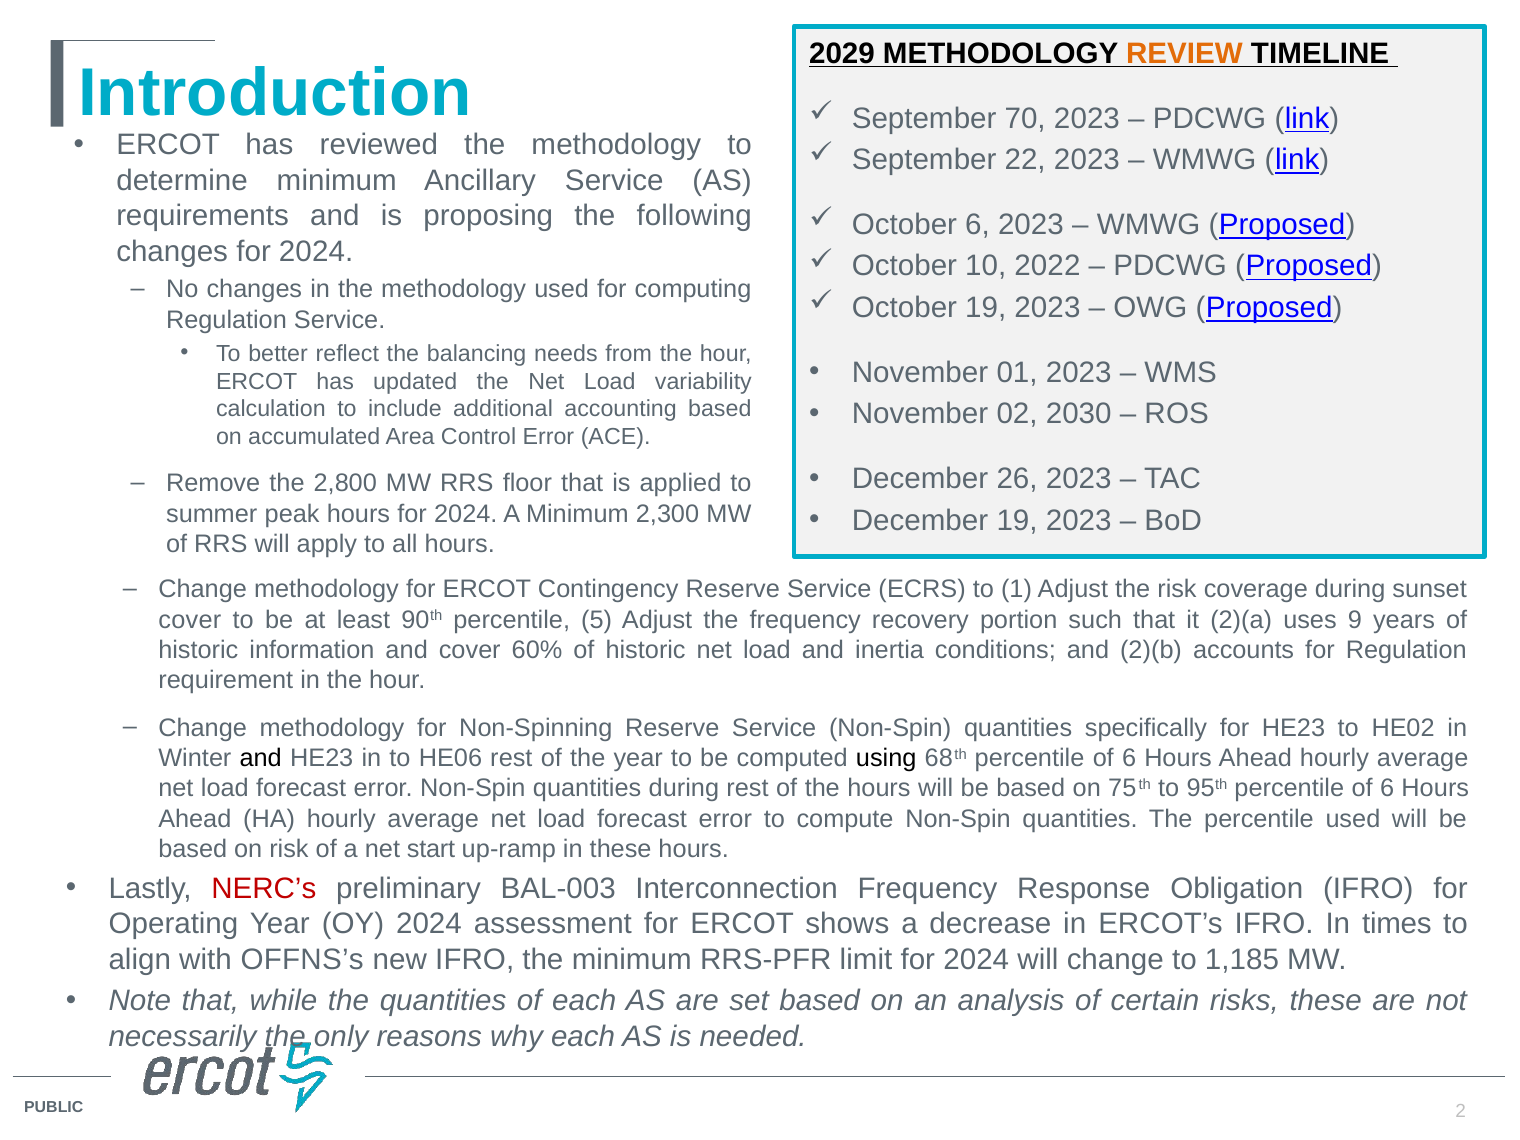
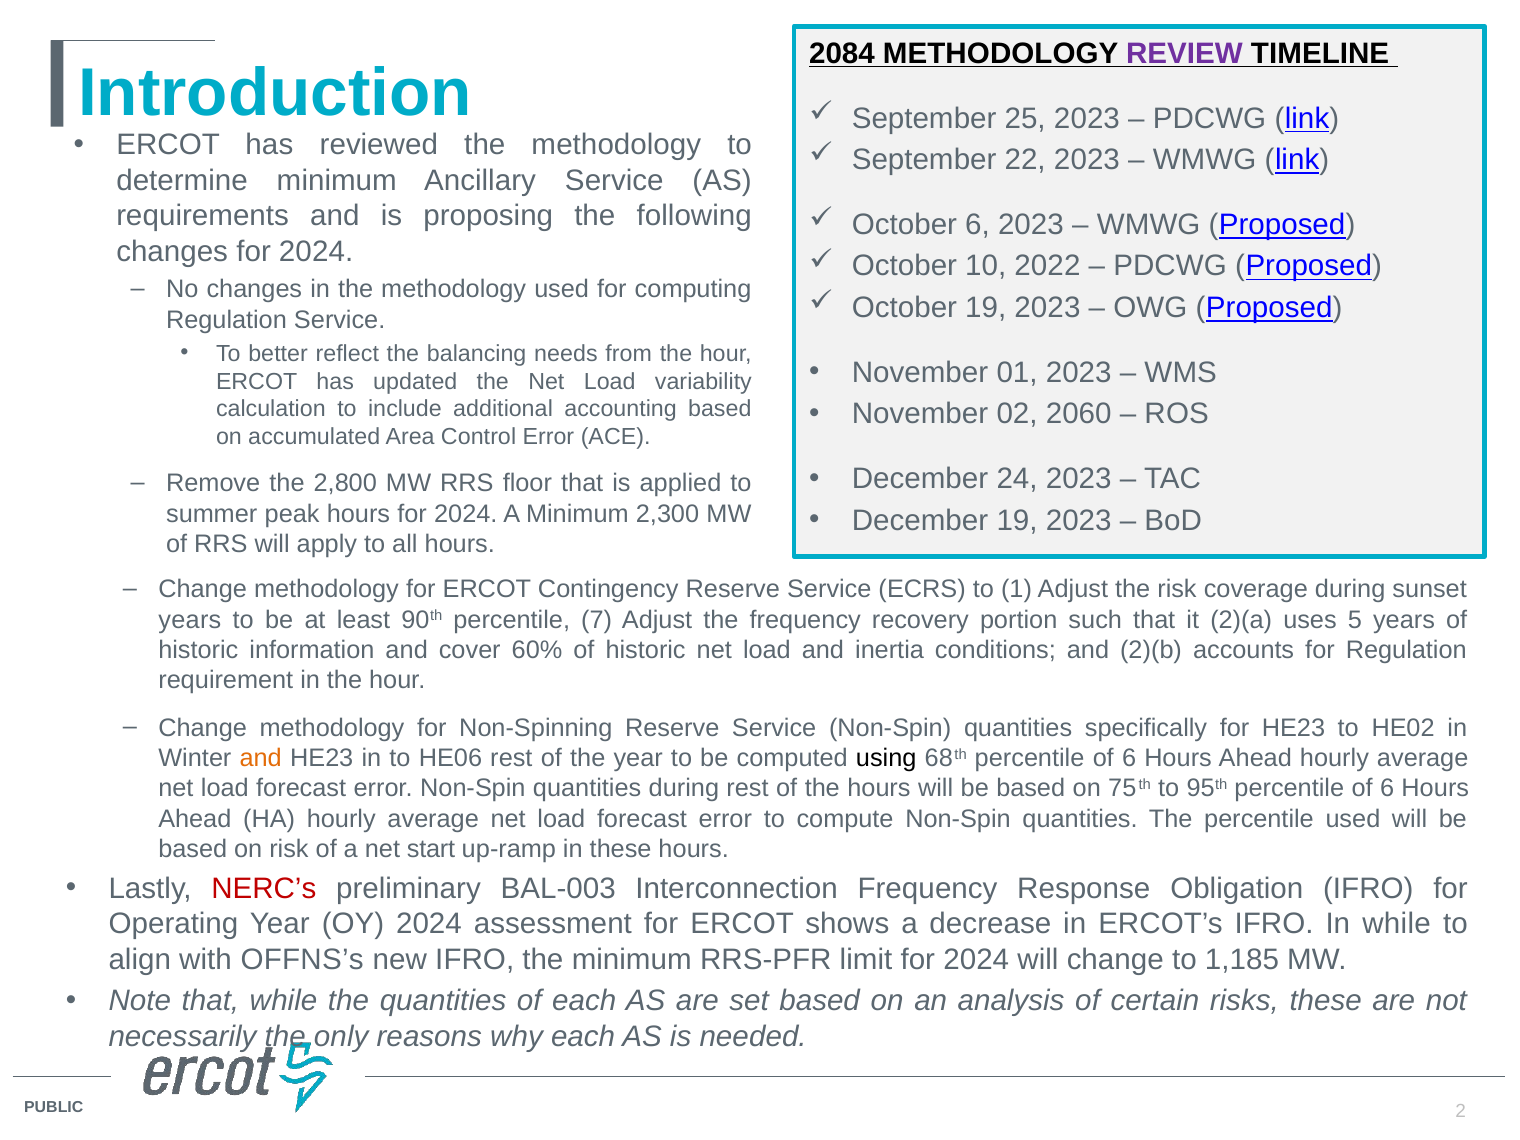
2029: 2029 -> 2084
REVIEW colour: orange -> purple
70: 70 -> 25
2030: 2030 -> 2060
26: 26 -> 24
cover at (190, 620): cover -> years
5: 5 -> 7
9: 9 -> 5
and at (261, 758) colour: black -> orange
In times: times -> while
